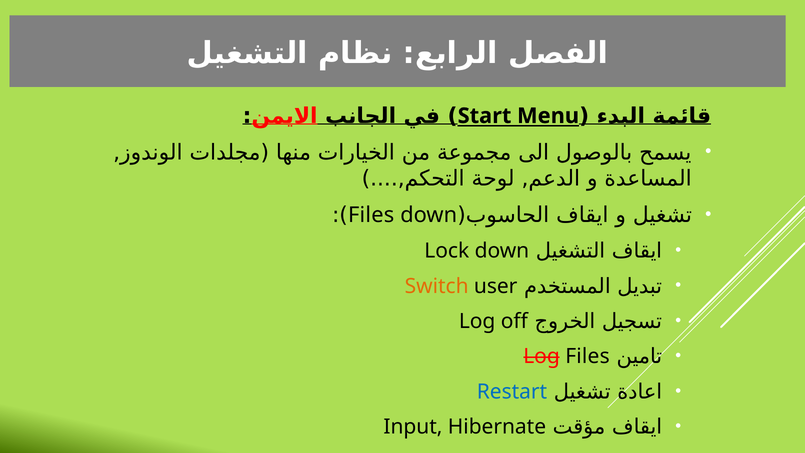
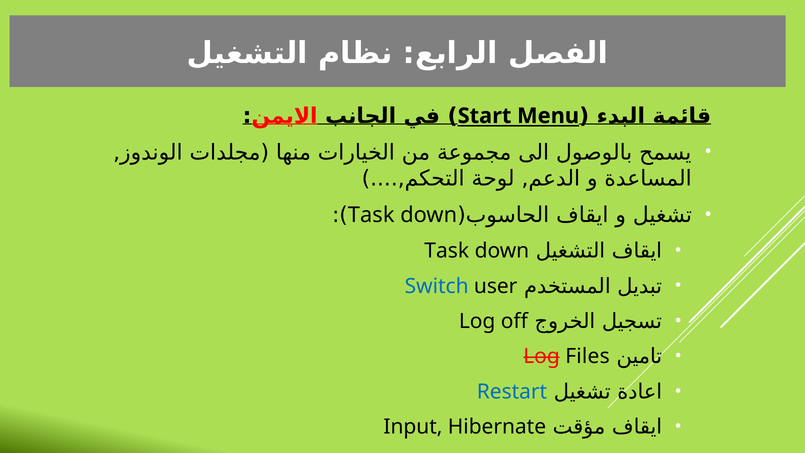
Files at (371, 215): Files -> Task
Lock at (447, 251): Lock -> Task
Switch colour: orange -> blue
